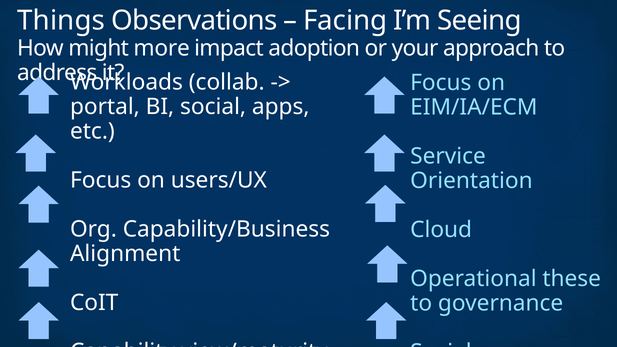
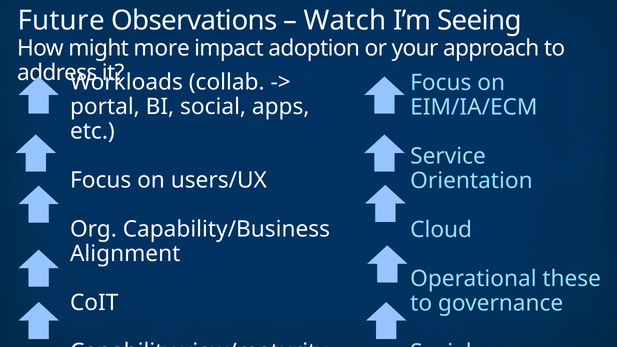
Things: Things -> Future
Facing: Facing -> Watch
